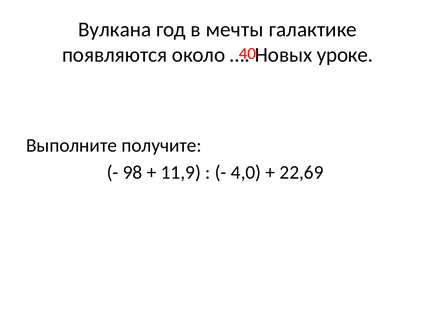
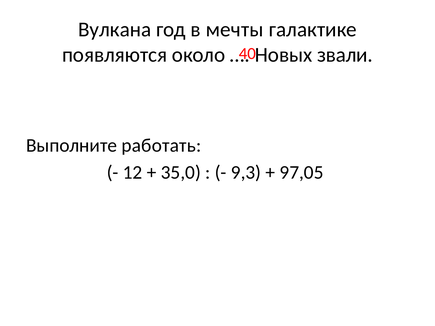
уроке: уроке -> звали
получите: получите -> работать
98: 98 -> 12
11,9: 11,9 -> 35,0
4,0: 4,0 -> 9,3
22,69: 22,69 -> 97,05
